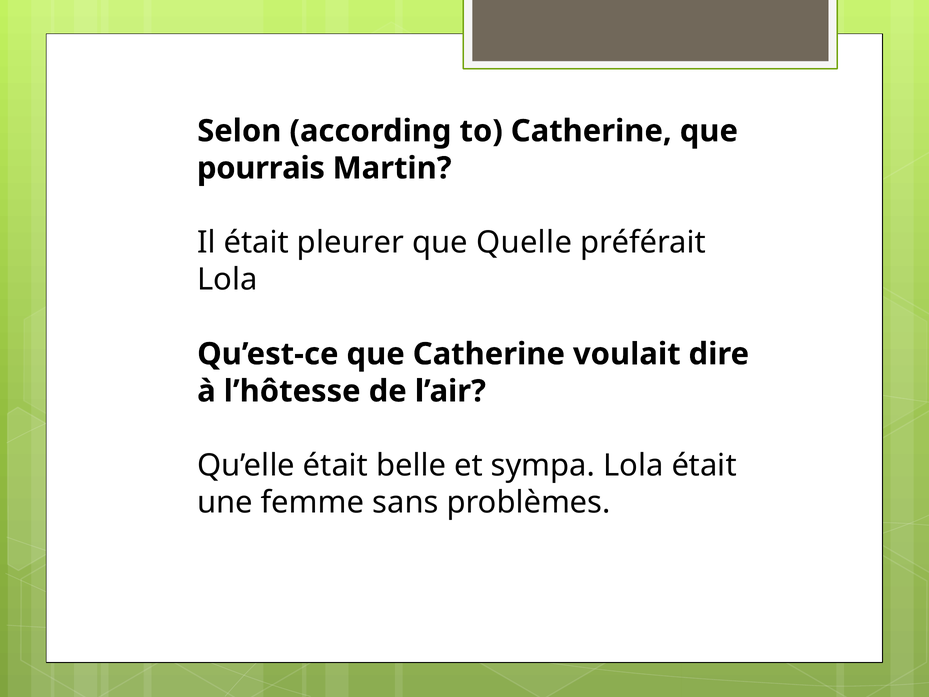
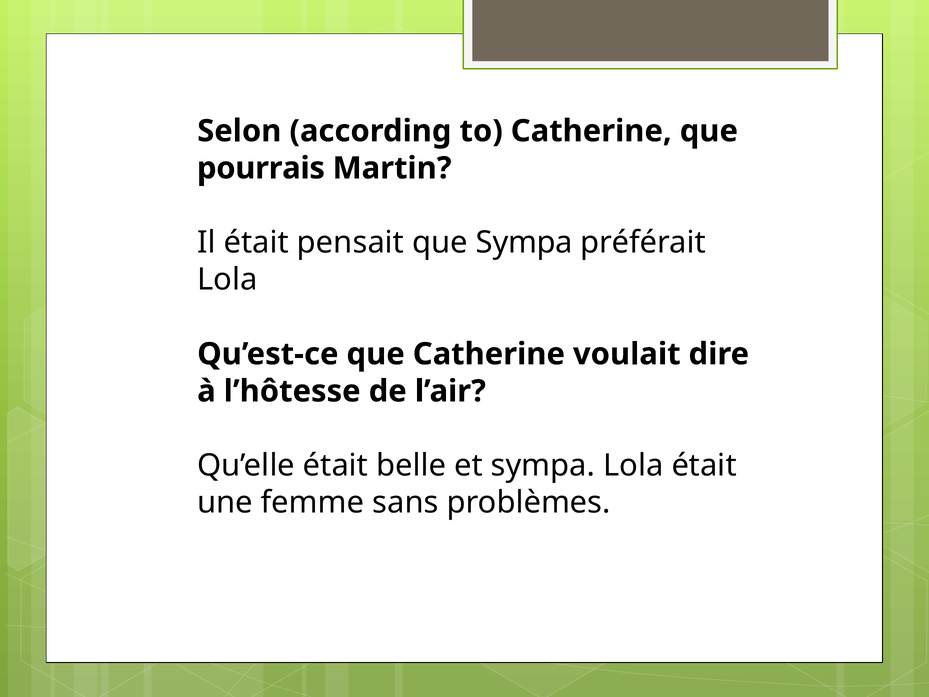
pleurer: pleurer -> pensait
que Quelle: Quelle -> Sympa
